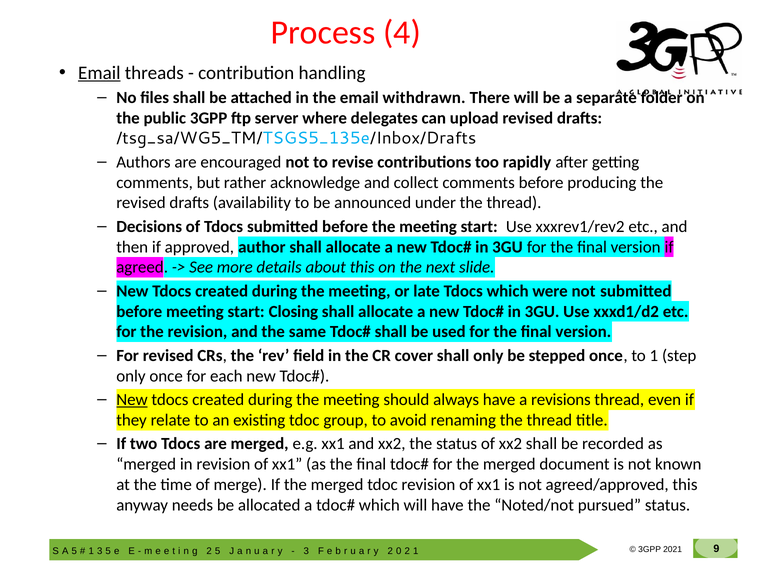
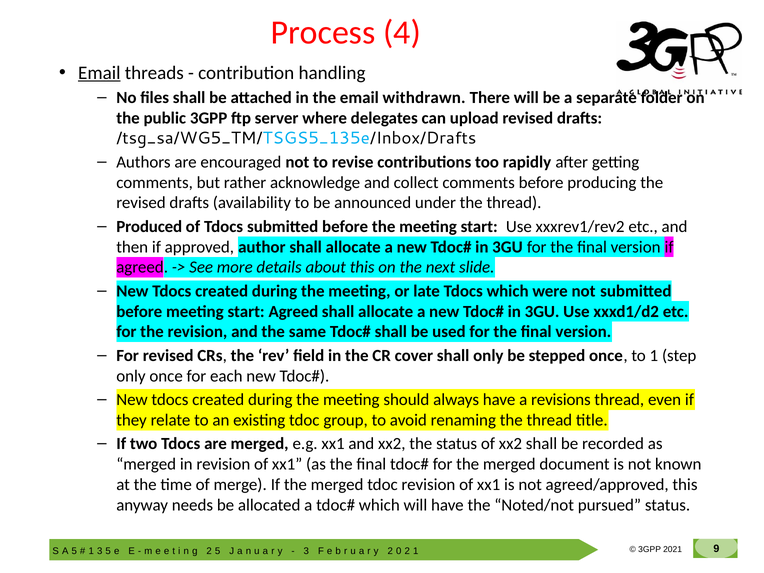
Decisions: Decisions -> Produced
start Closing: Closing -> Agreed
New at (132, 400) underline: present -> none
